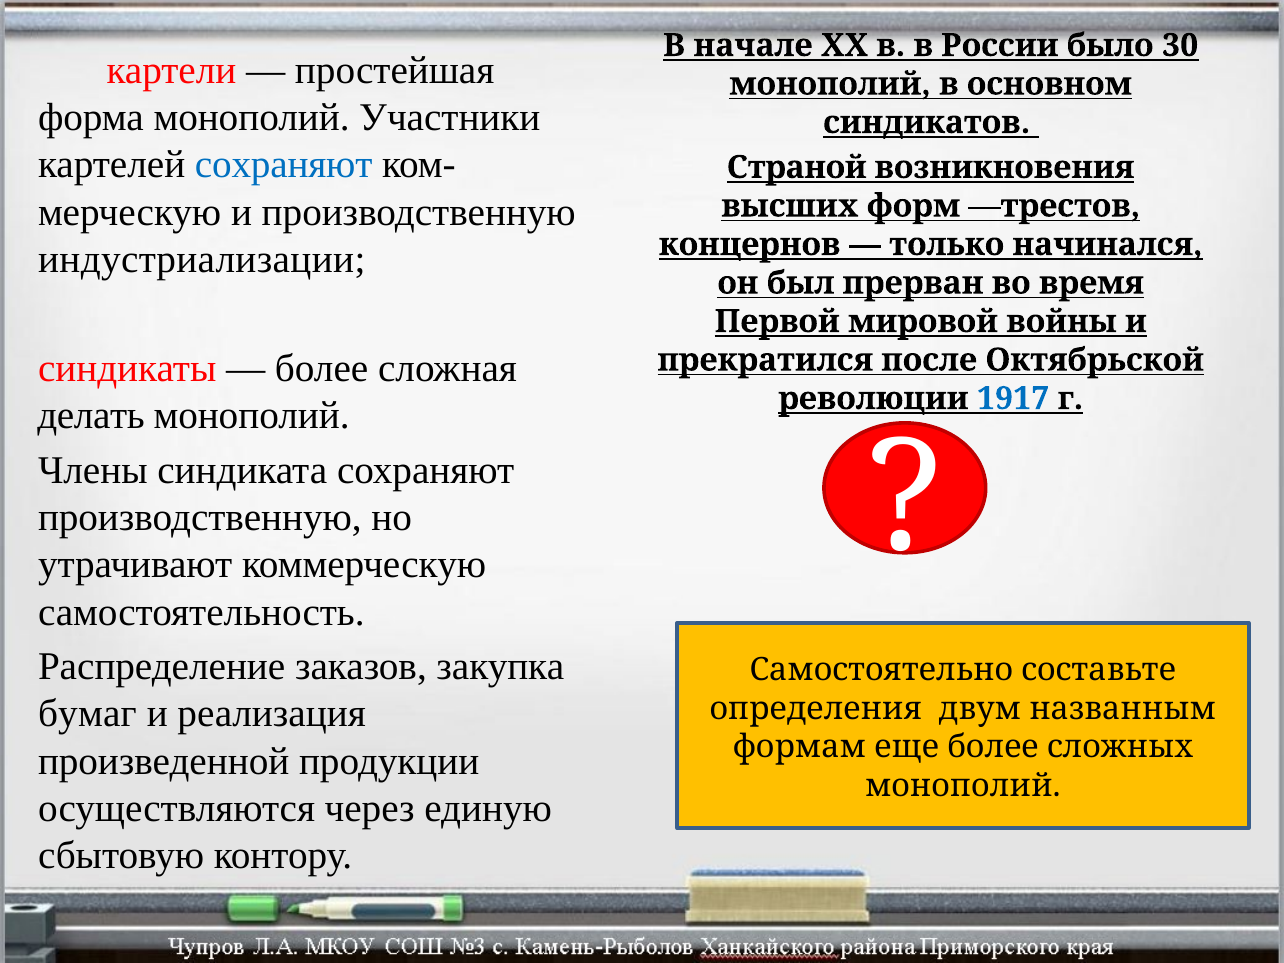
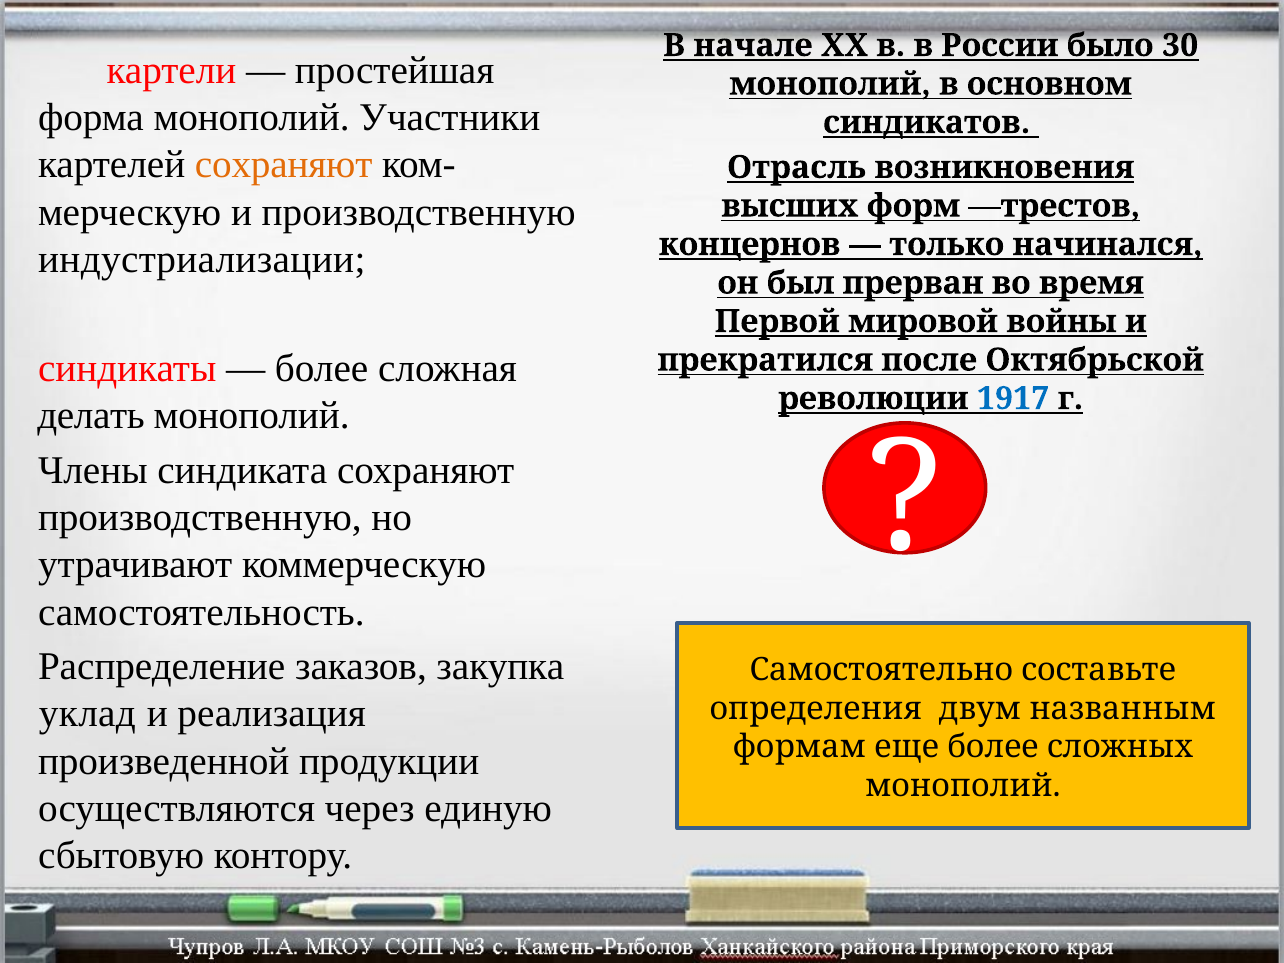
сохраняют at (284, 165) colour: blue -> orange
Страной: Страной -> Отрасль
бумаг: бумаг -> уклад
